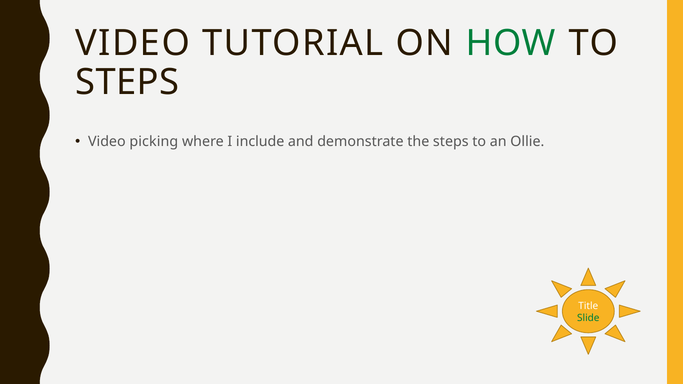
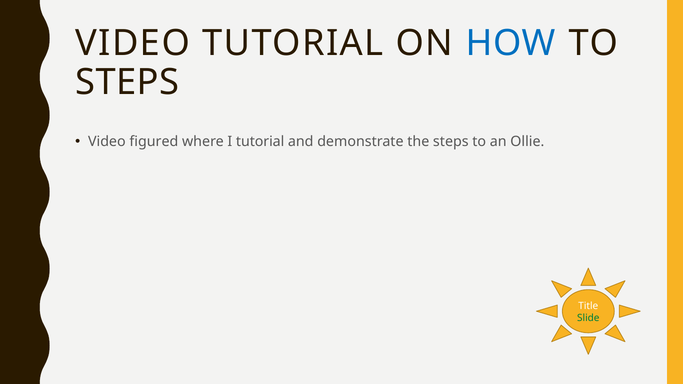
HOW colour: green -> blue
picking: picking -> figured
I include: include -> tutorial
